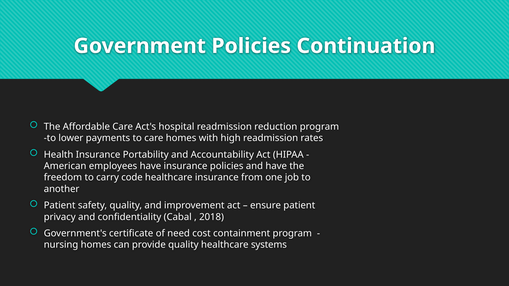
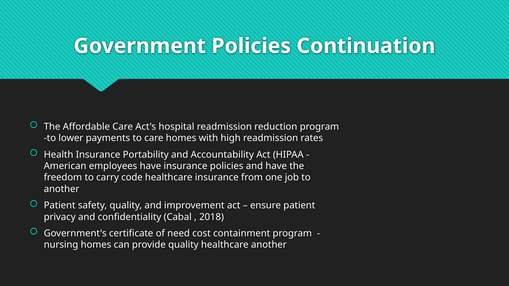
healthcare systems: systems -> another
